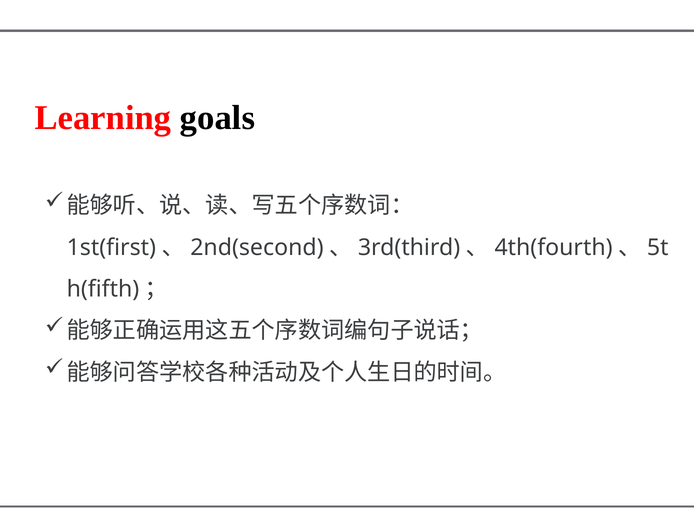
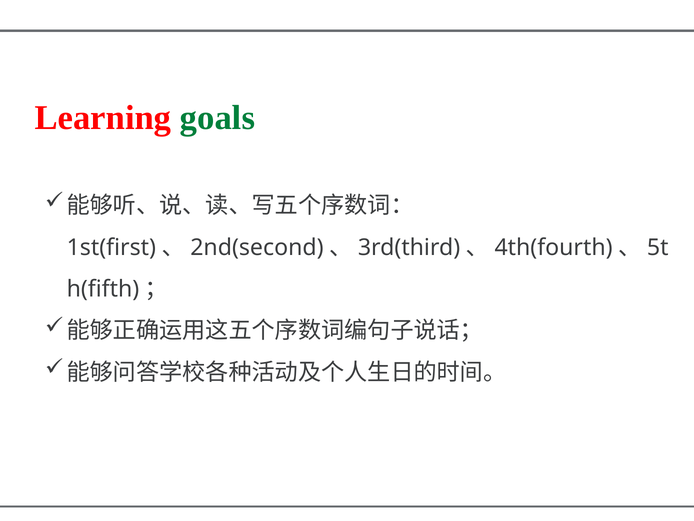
goals colour: black -> green
